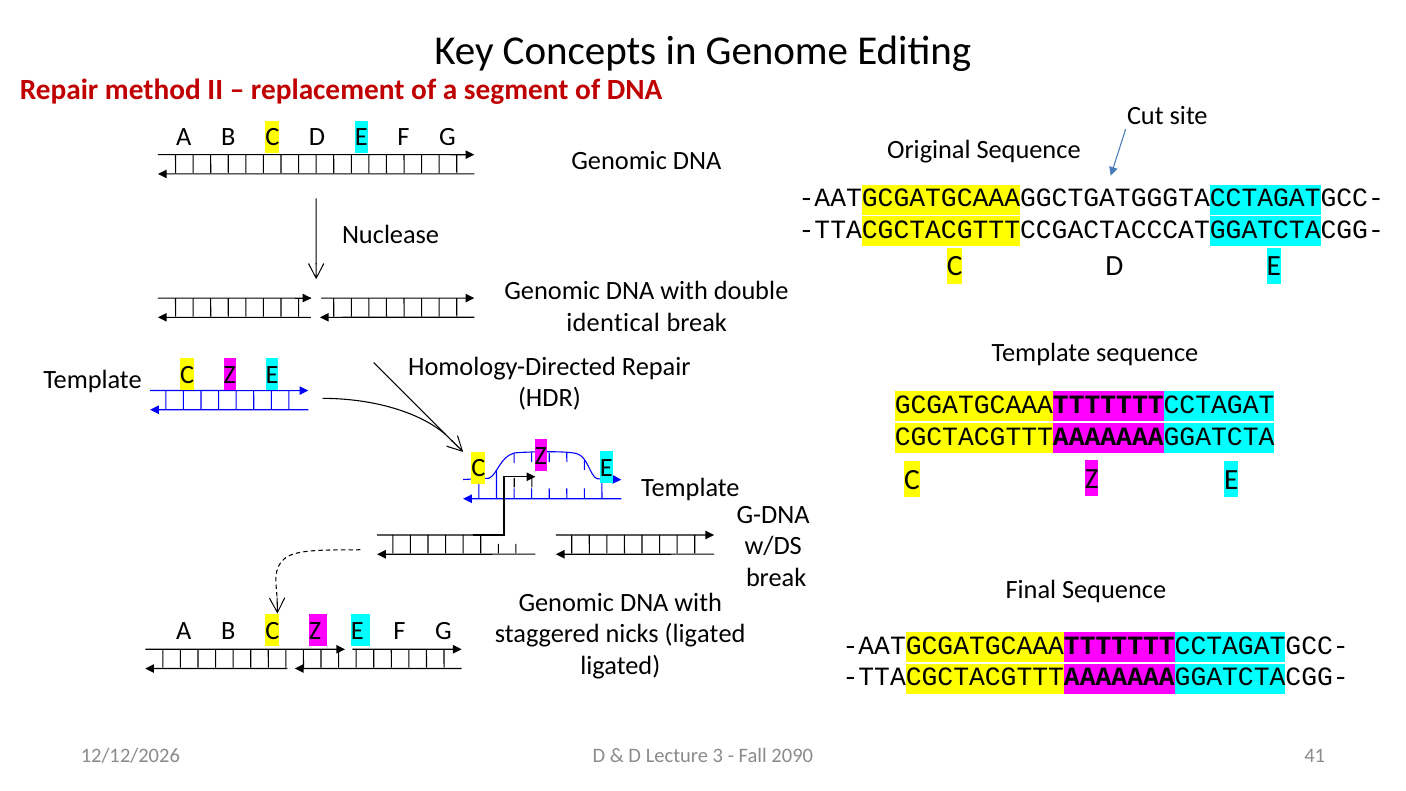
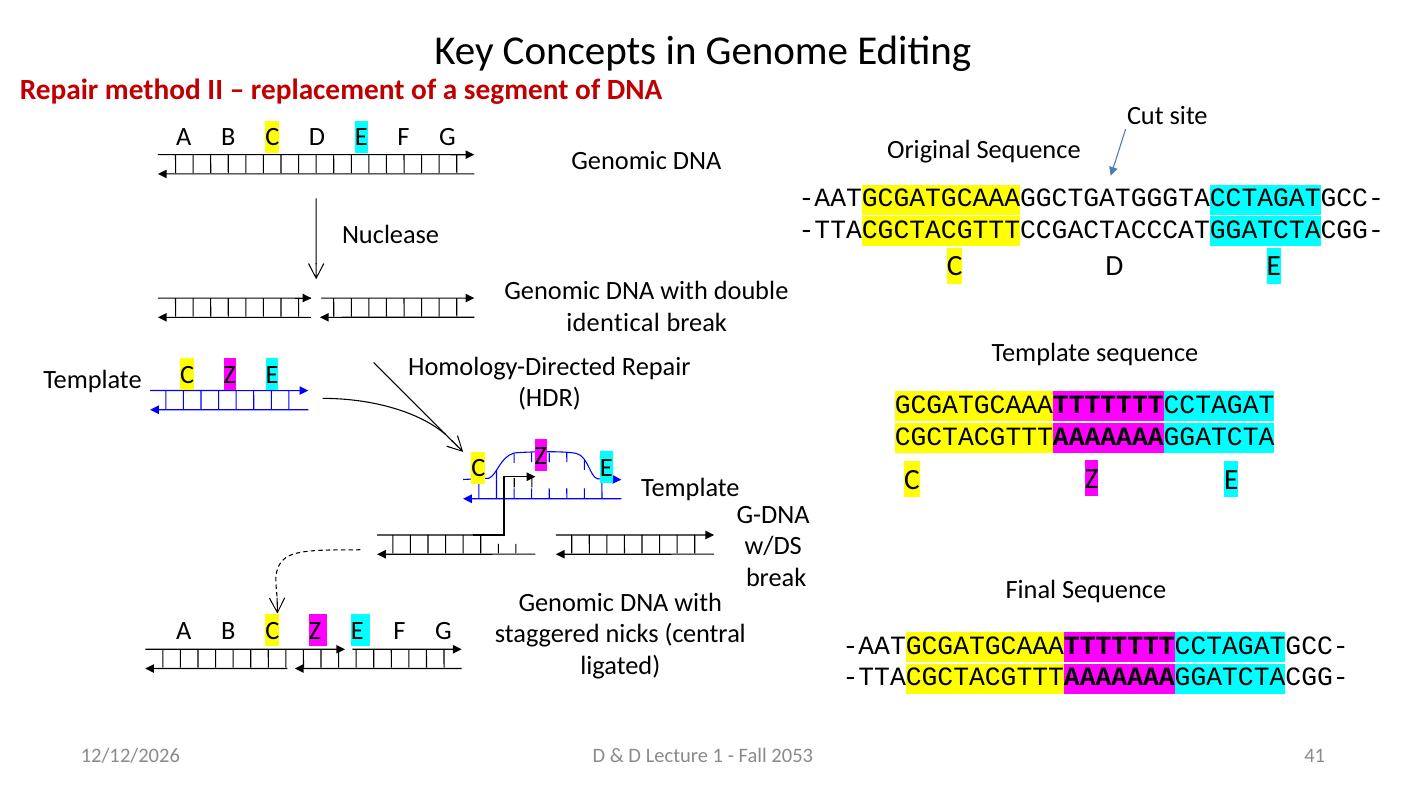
nicks ligated: ligated -> central
3: 3 -> 1
2090: 2090 -> 2053
